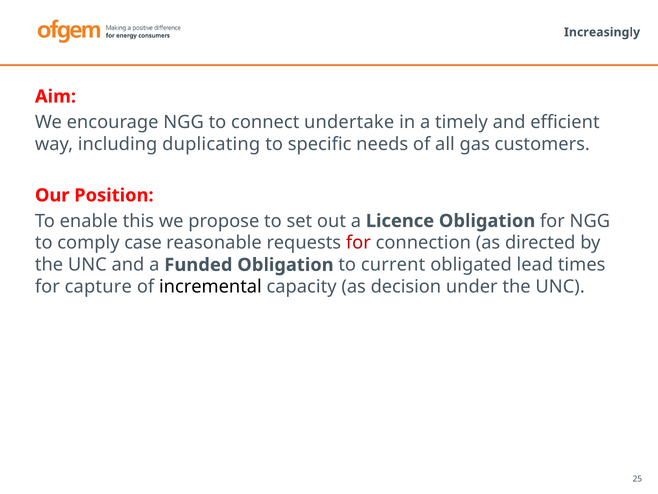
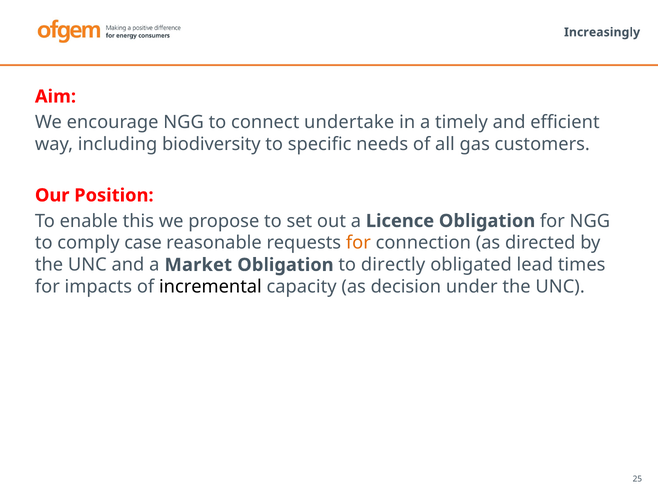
duplicating: duplicating -> biodiversity
for at (358, 243) colour: red -> orange
Funded: Funded -> Market
current: current -> directly
capture: capture -> impacts
